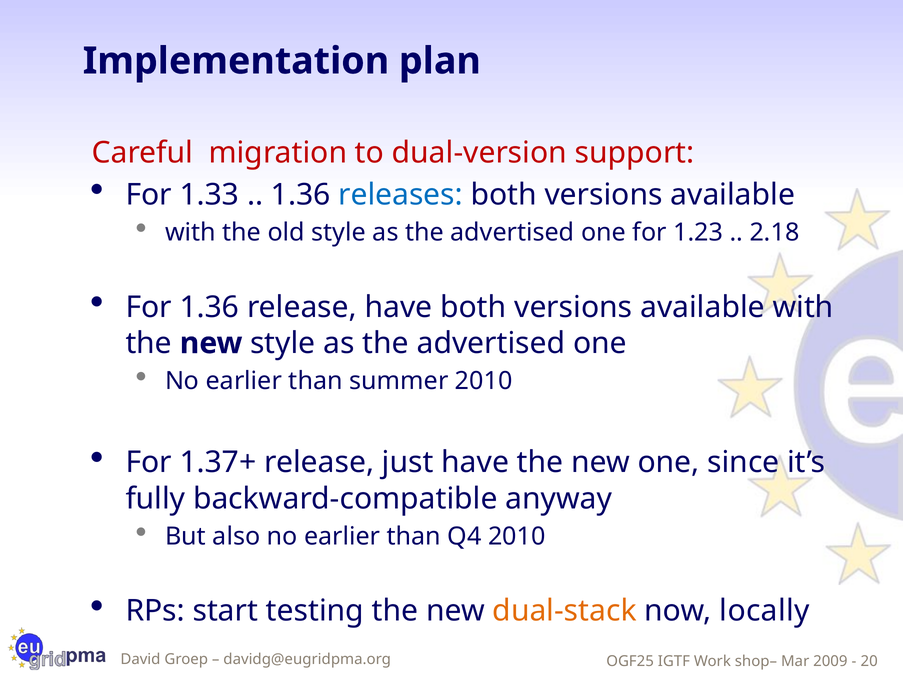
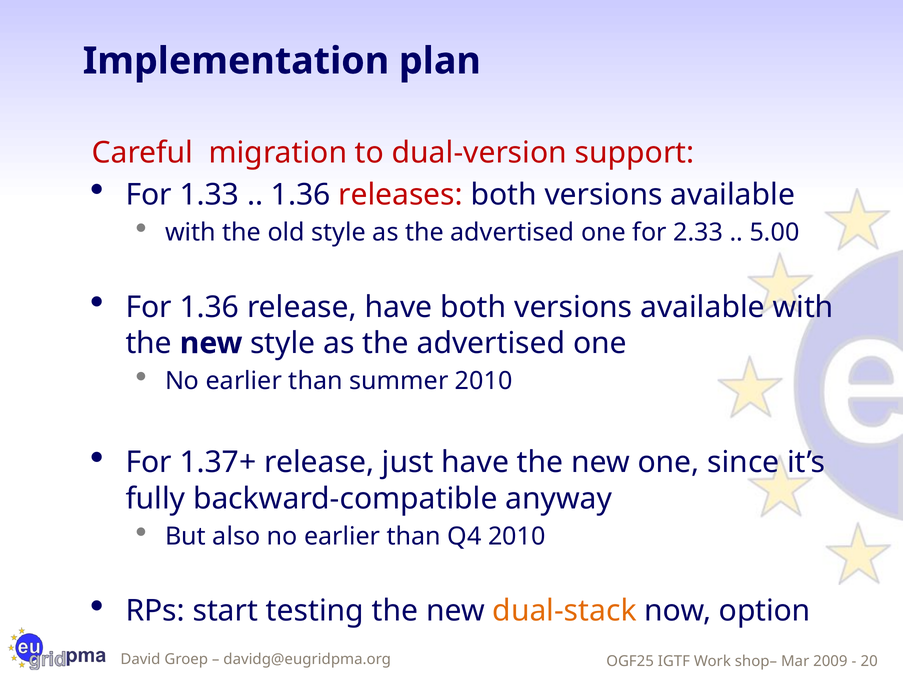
releases colour: blue -> red
1.23: 1.23 -> 2.33
2.18: 2.18 -> 5.00
locally: locally -> option
